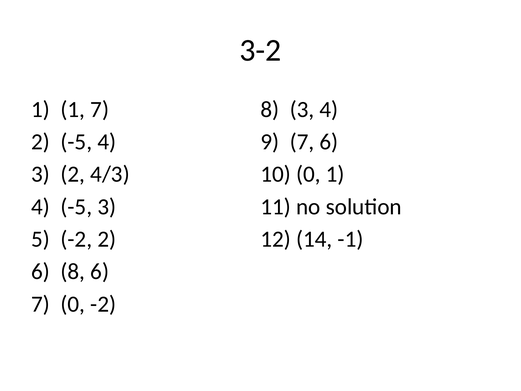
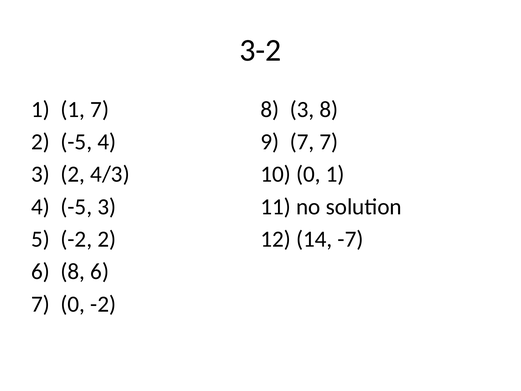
3 4: 4 -> 8
7 6: 6 -> 7
-1: -1 -> -7
